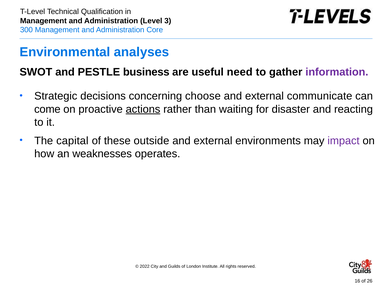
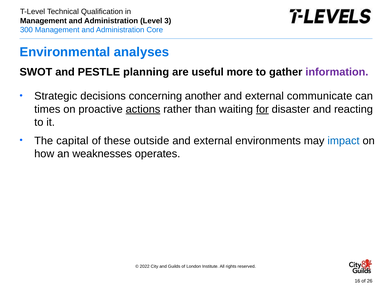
business: business -> planning
need: need -> more
choose: choose -> another
come: come -> times
for underline: none -> present
impact colour: purple -> blue
